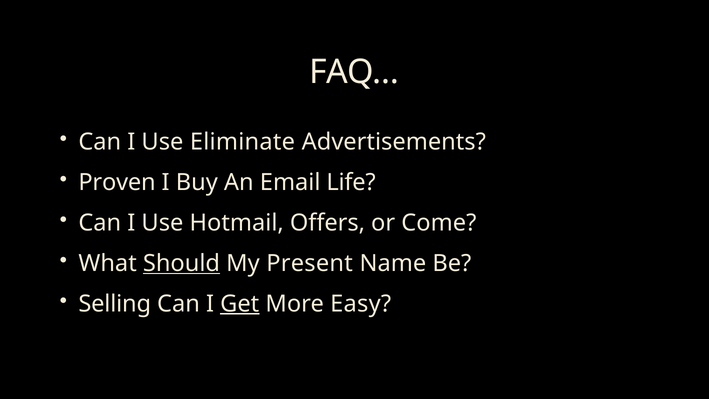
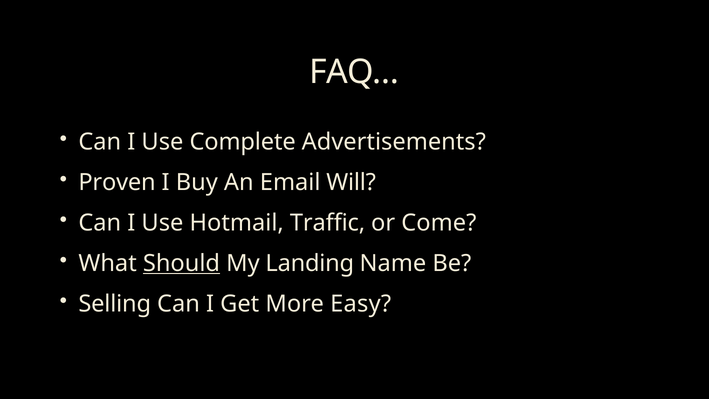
Eliminate: Eliminate -> Complete
Life: Life -> Will
Offers: Offers -> Traffic
Present: Present -> Landing
Get underline: present -> none
